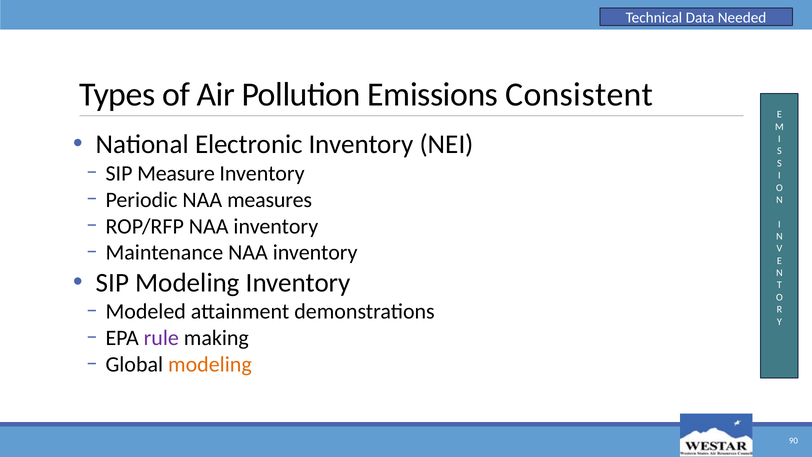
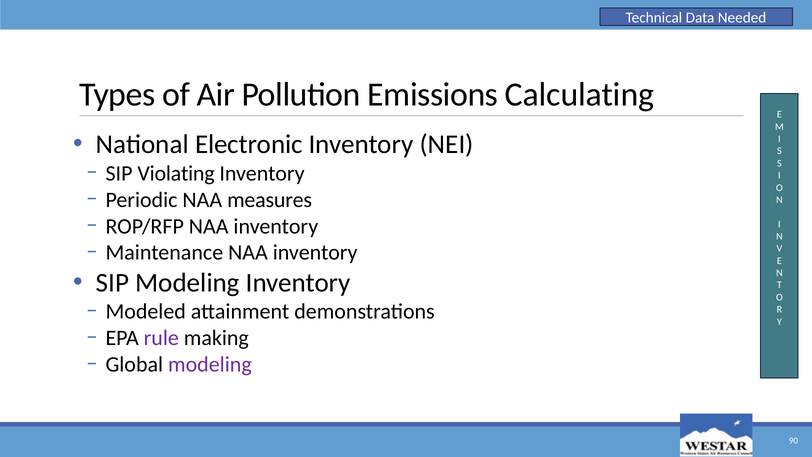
Consistent: Consistent -> Calculating
Measure: Measure -> Violating
modeling at (210, 364) colour: orange -> purple
